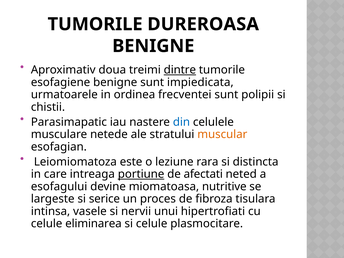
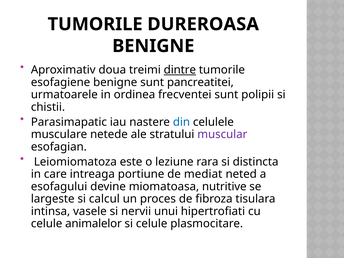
impiedicata: impiedicata -> pancreatitei
muscular colour: orange -> purple
portiune underline: present -> none
afectati: afectati -> mediat
serice: serice -> calcul
eliminarea: eliminarea -> animalelor
